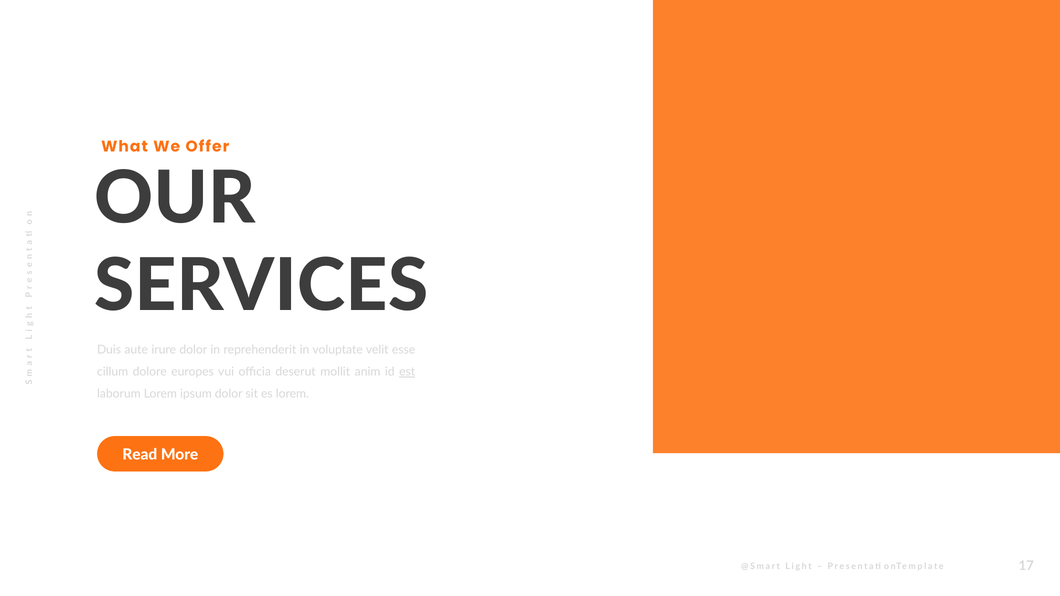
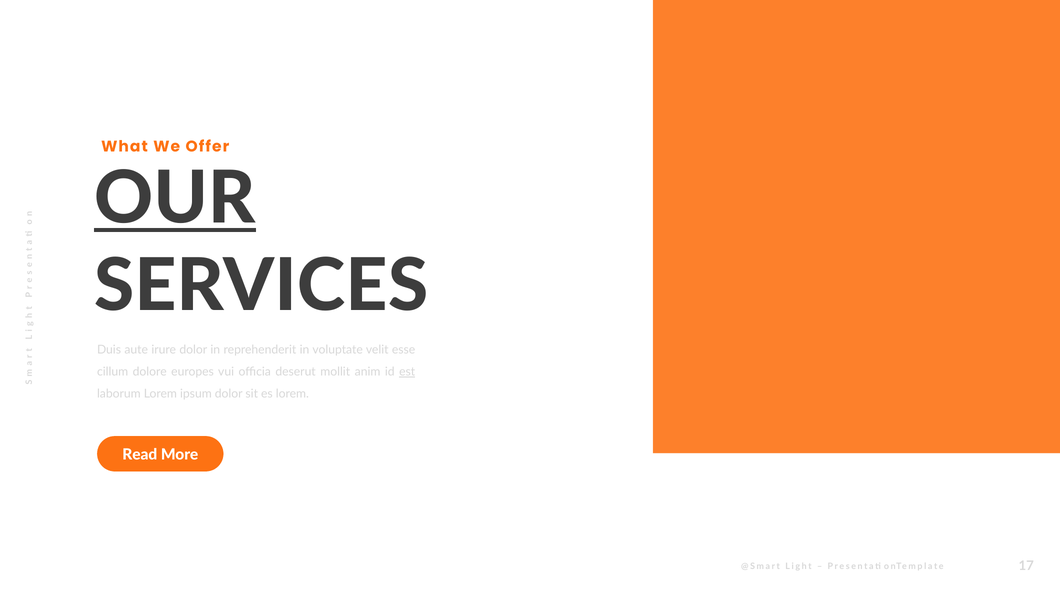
OUR underline: none -> present
